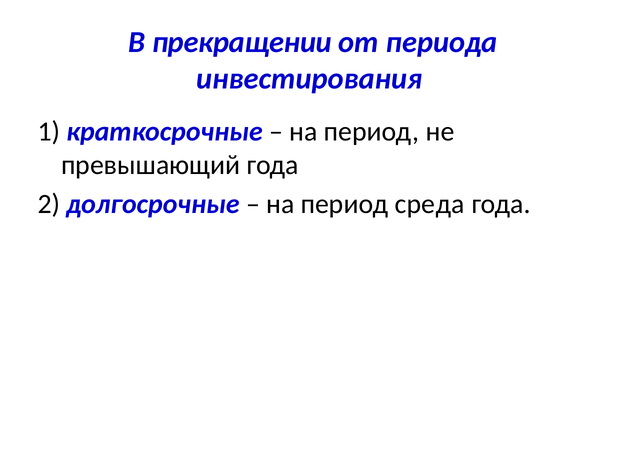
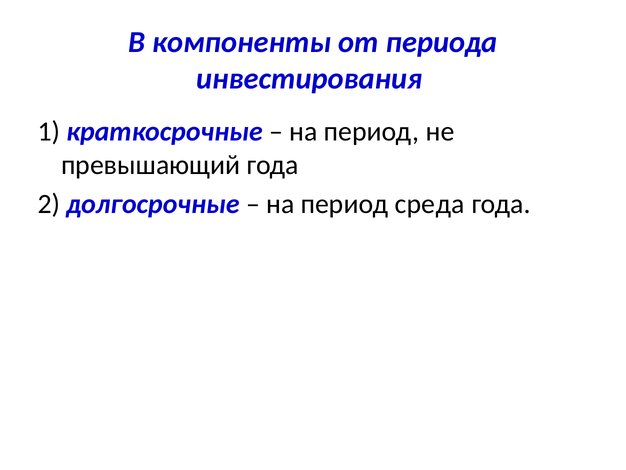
прекращении: прекращении -> компоненты
